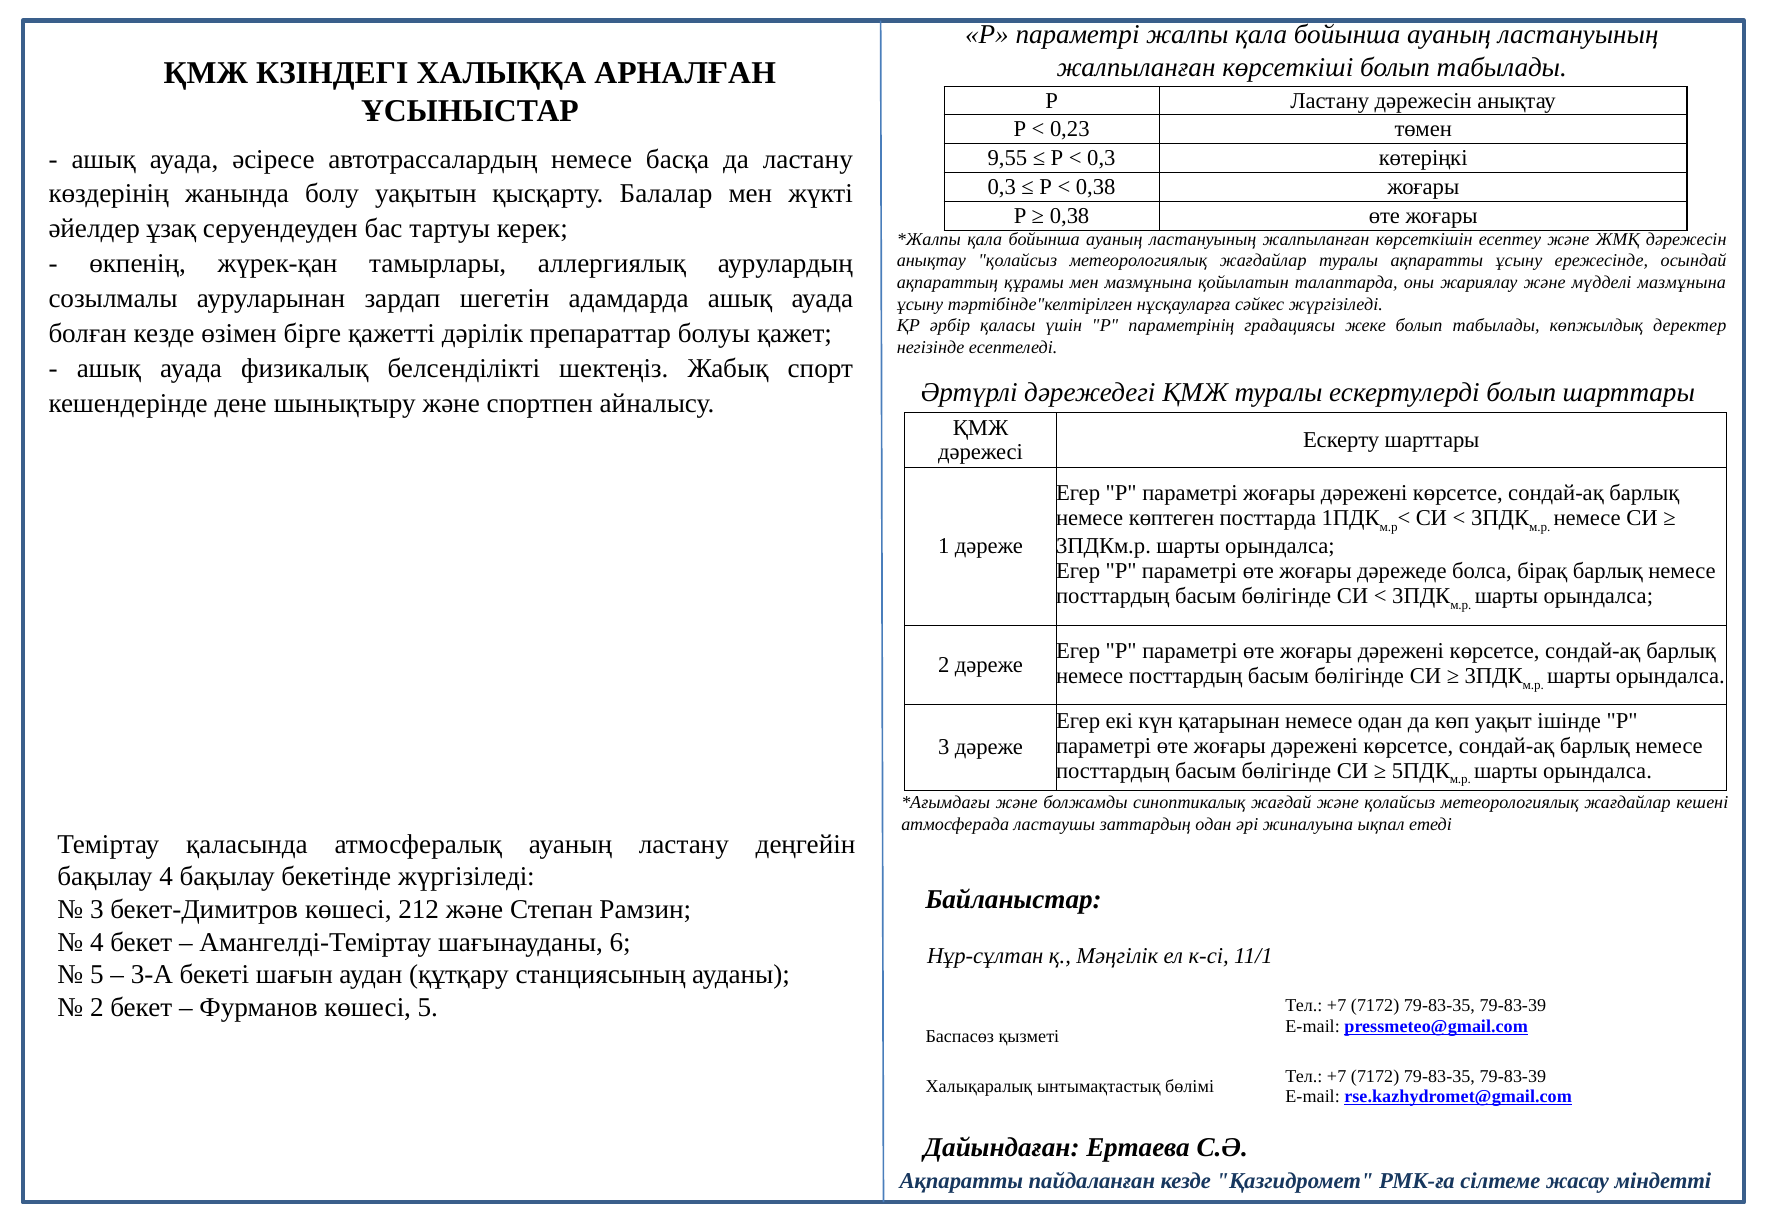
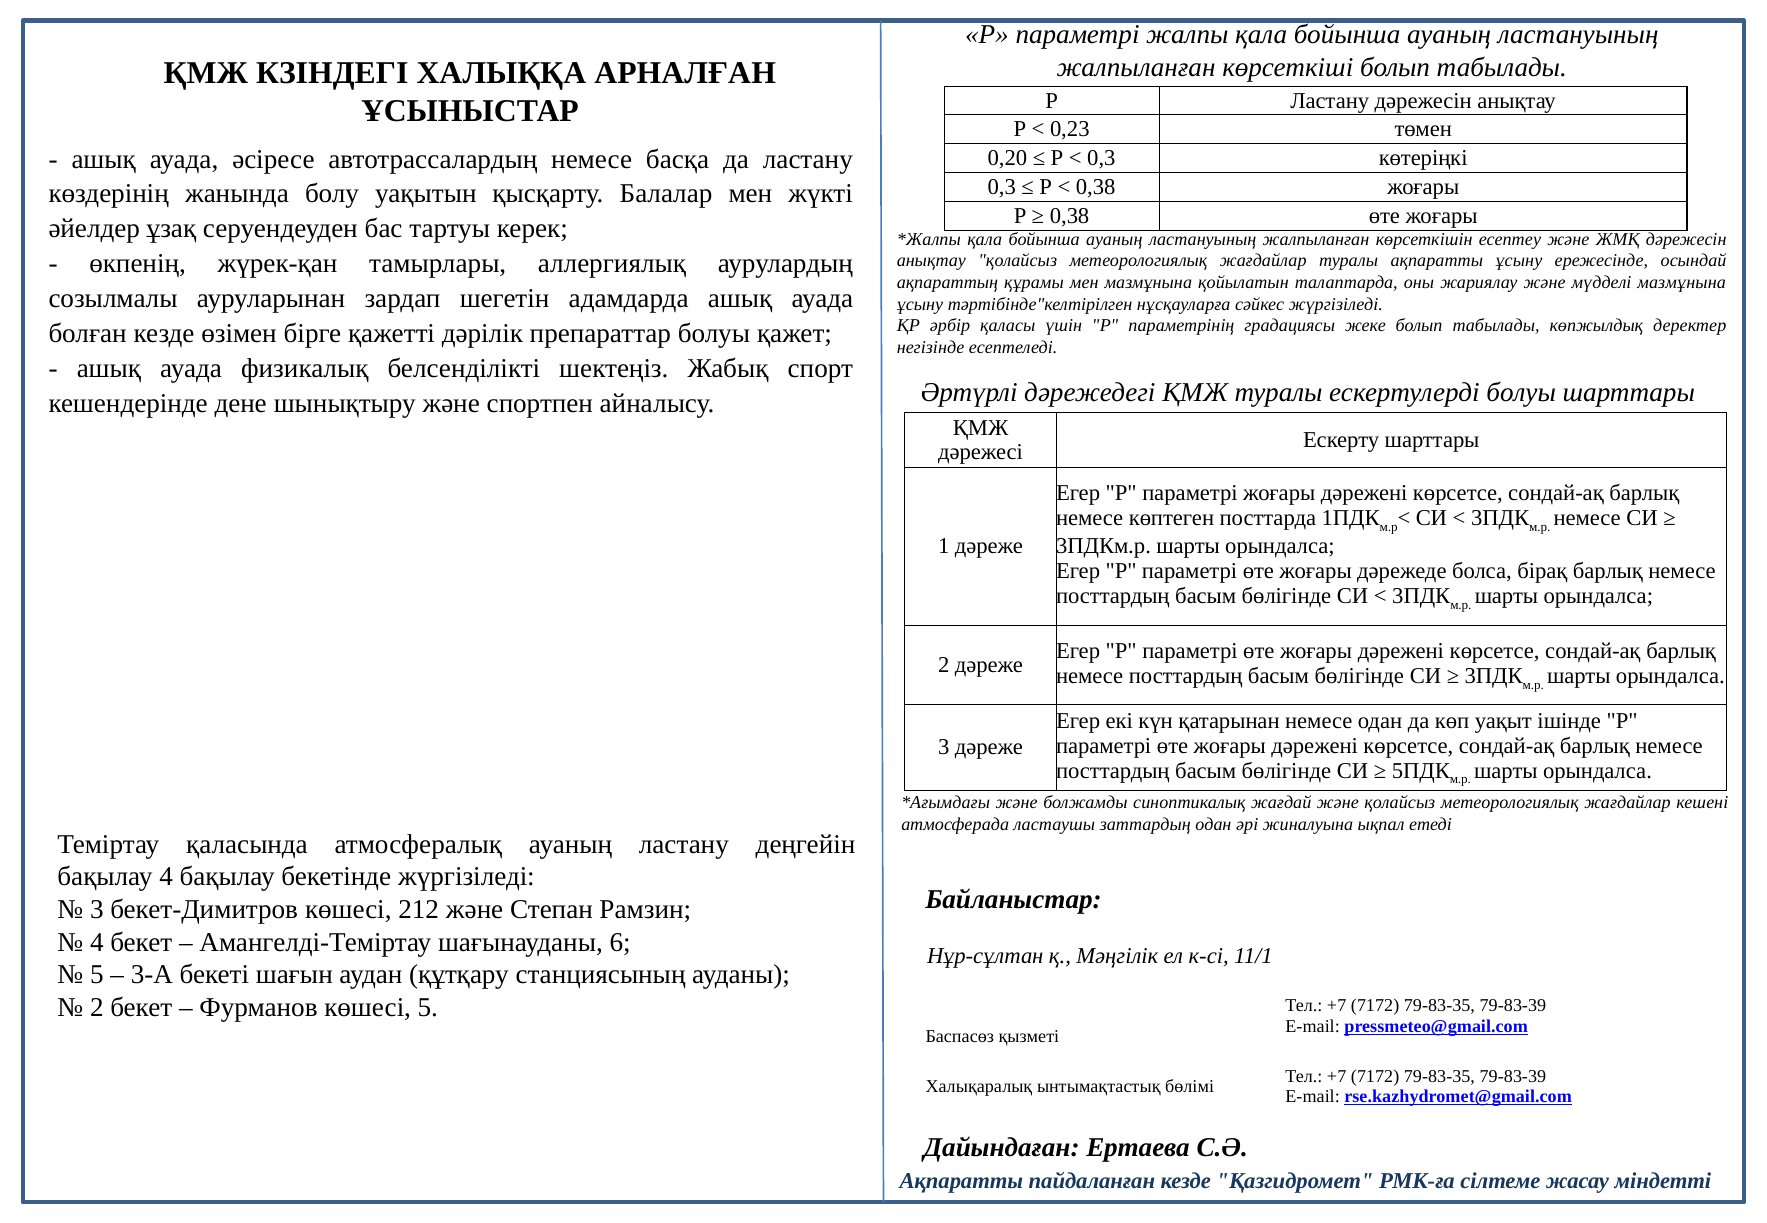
9,55: 9,55 -> 0,20
ескертулерді болып: болып -> болуы
